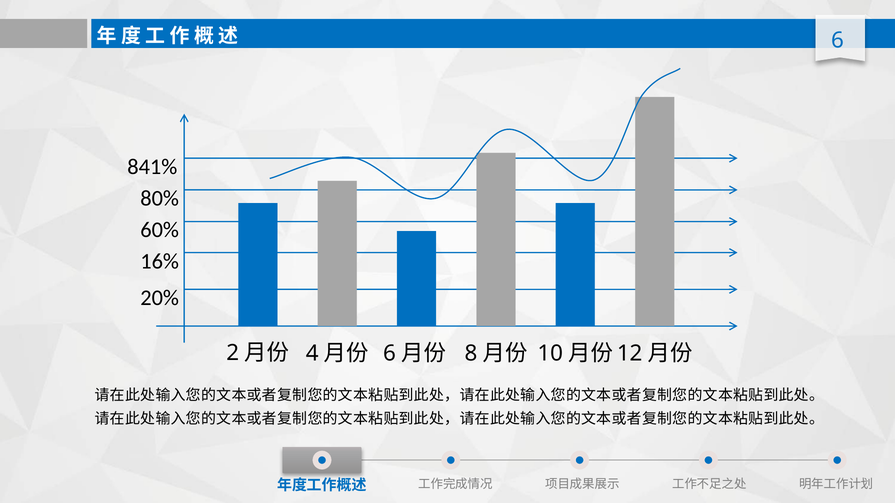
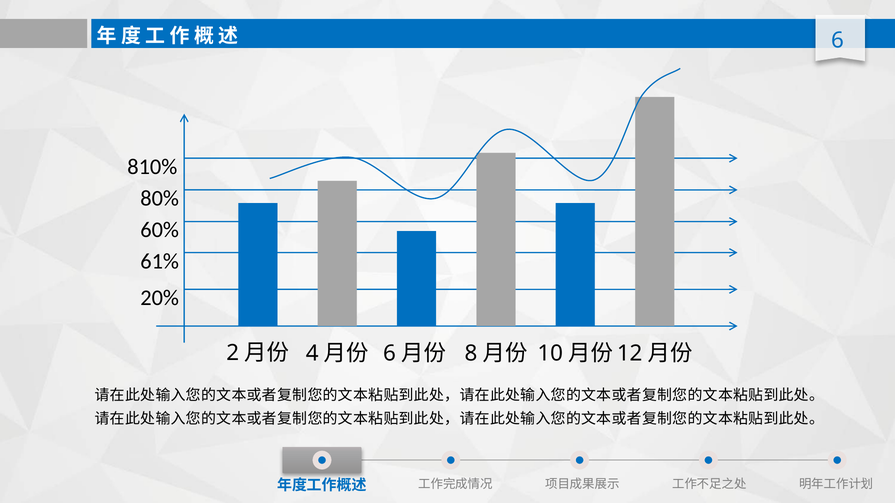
841%: 841% -> 810%
16%: 16% -> 61%
